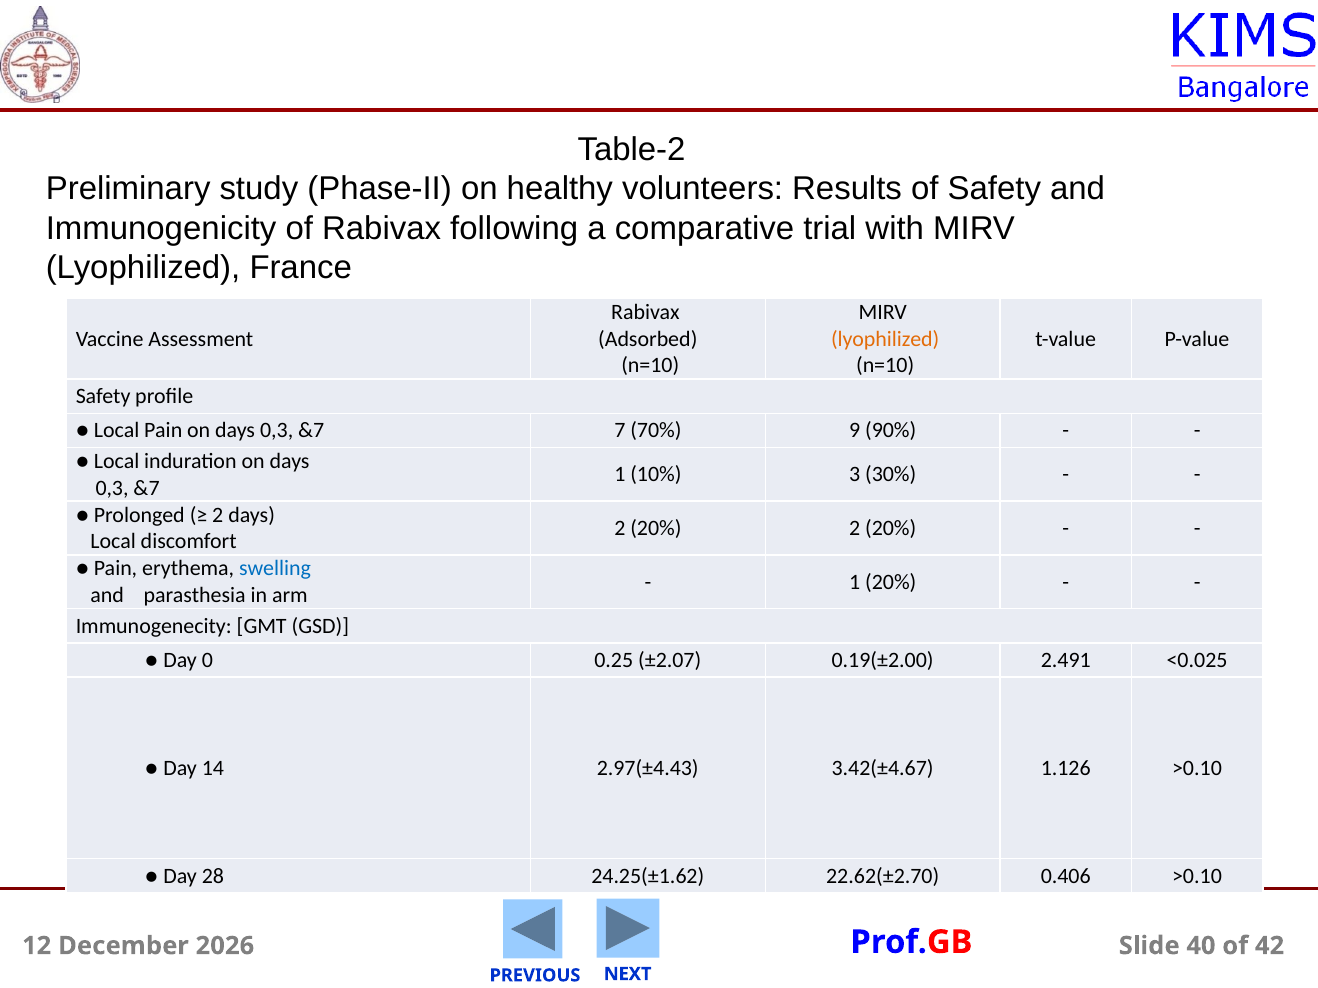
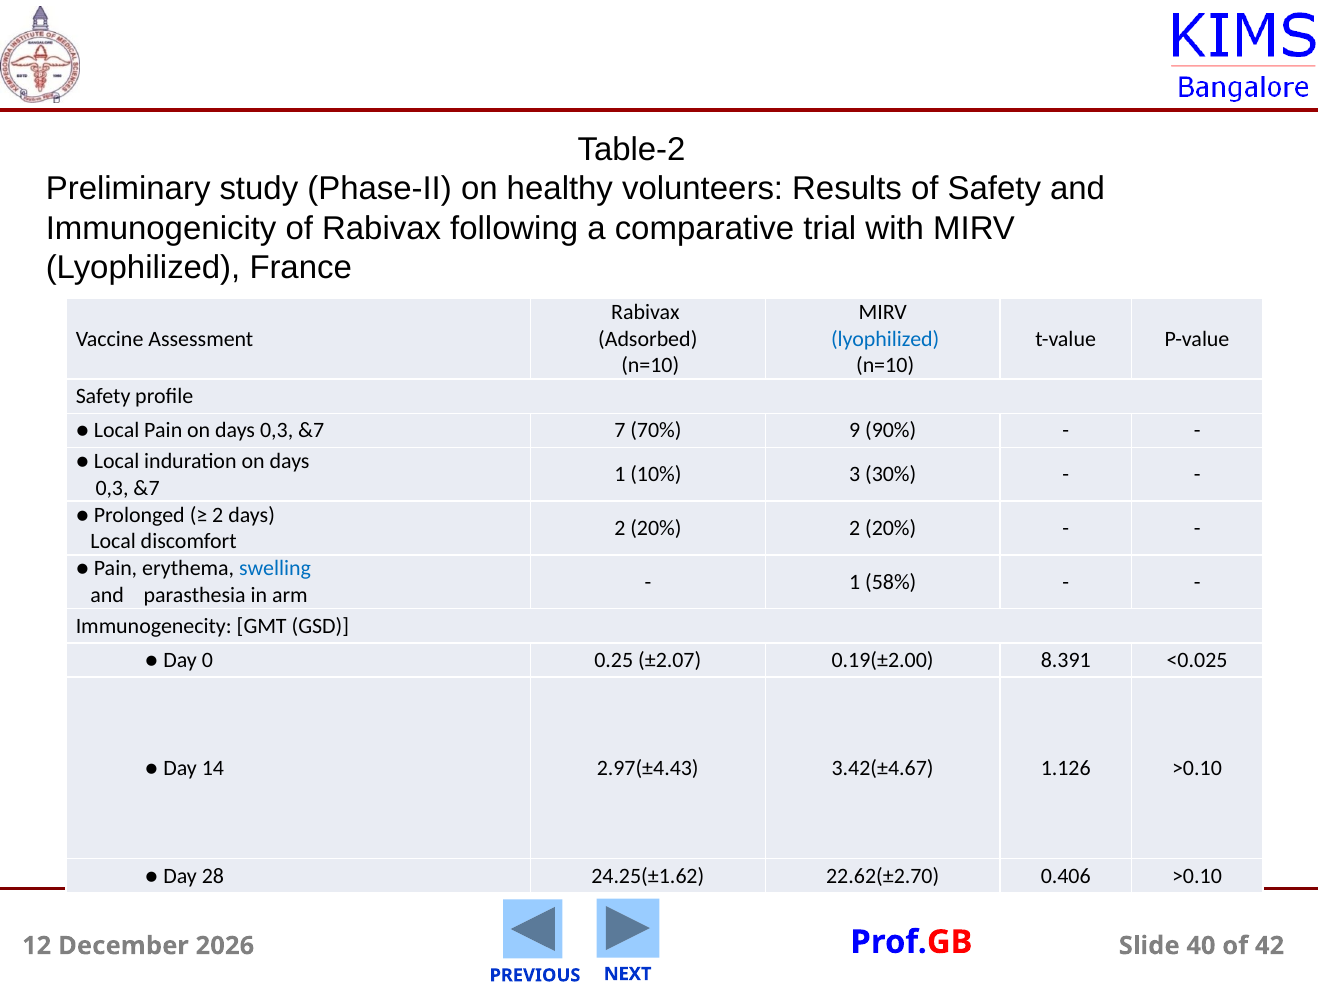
lyophilized at (885, 339) colour: orange -> blue
1 20%: 20% -> 58%
2.491: 2.491 -> 8.391
